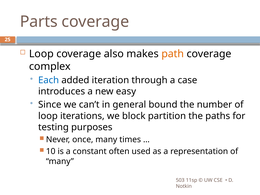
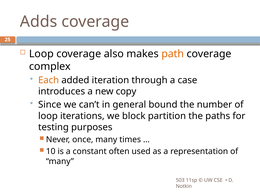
Parts: Parts -> Adds
Each colour: blue -> orange
easy: easy -> copy
